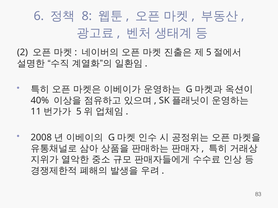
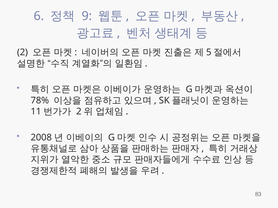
8: 8 -> 9
40%: 40% -> 78%
5 at (79, 112): 5 -> 2
